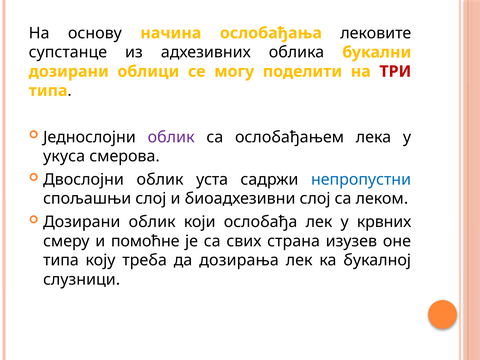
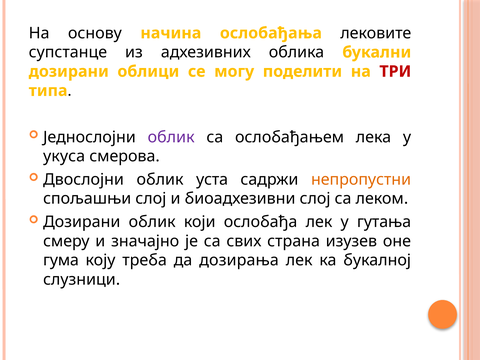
непропустни colour: blue -> orange
крвних: крвних -> гутања
помоћне: помоћне -> значајно
типа at (61, 260): типа -> гума
